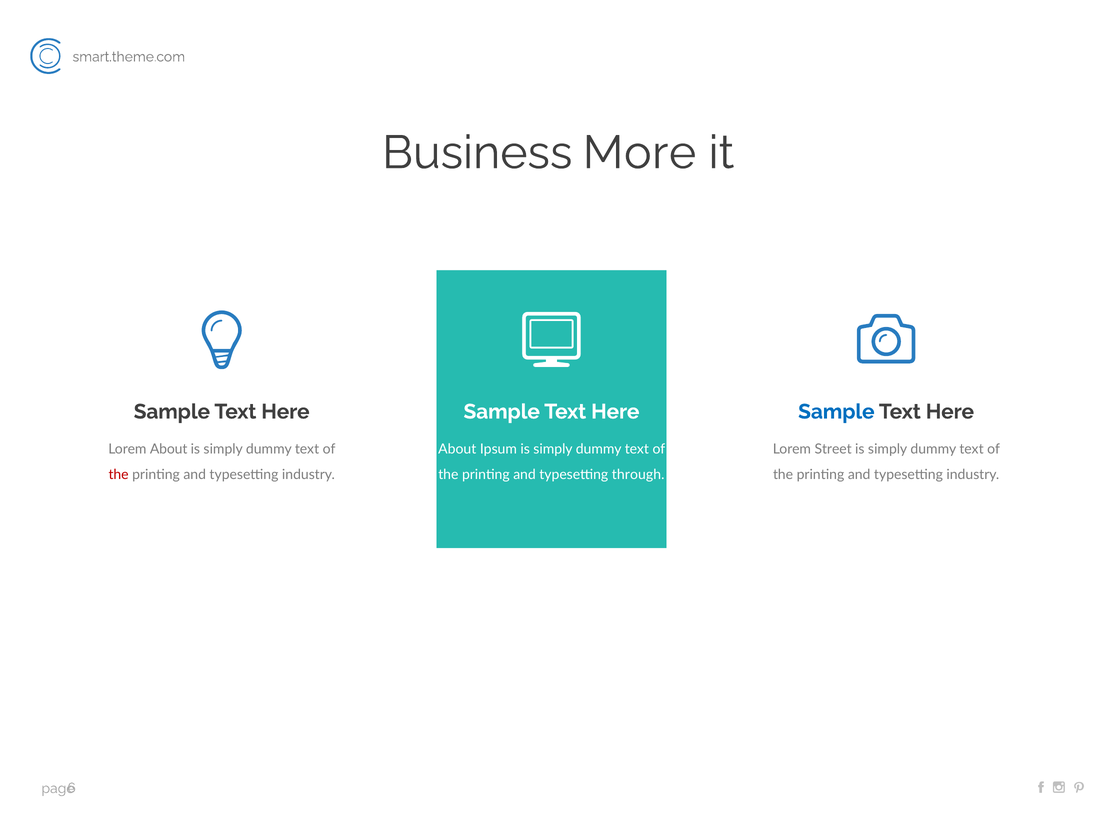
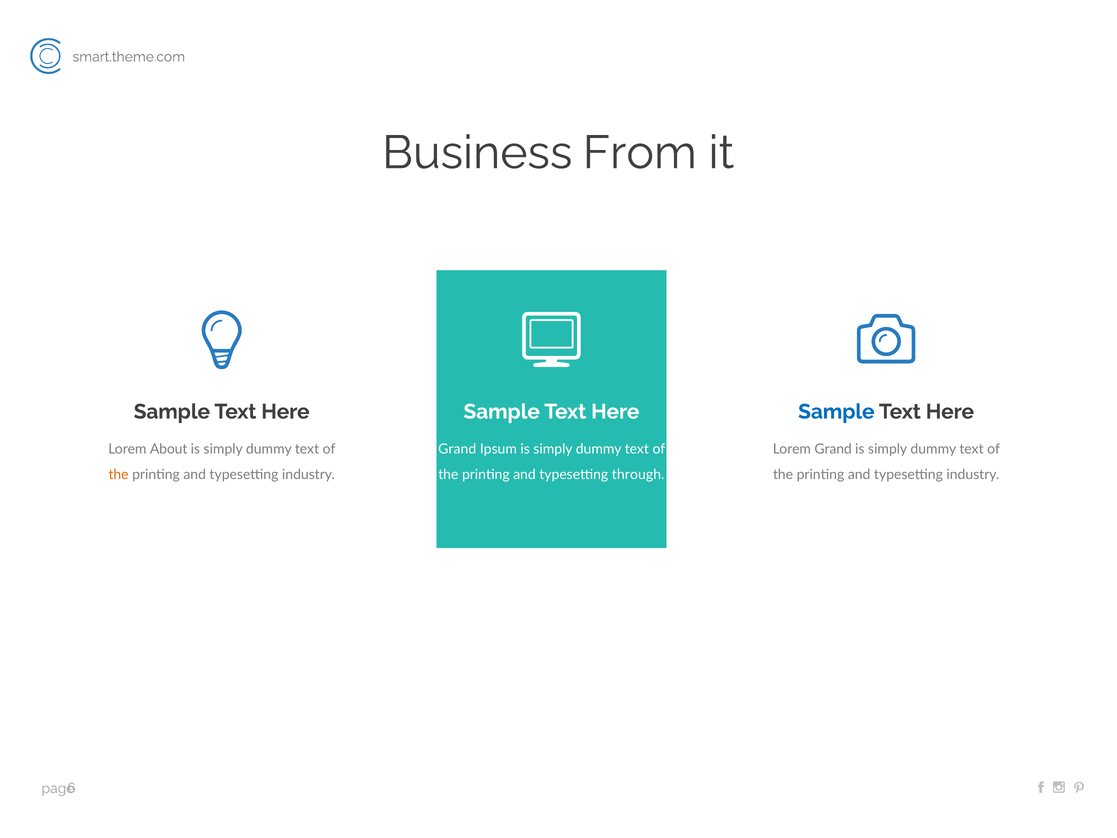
More: More -> From
About at (457, 449): About -> Grand
Lorem Street: Street -> Grand
the at (119, 474) colour: red -> orange
